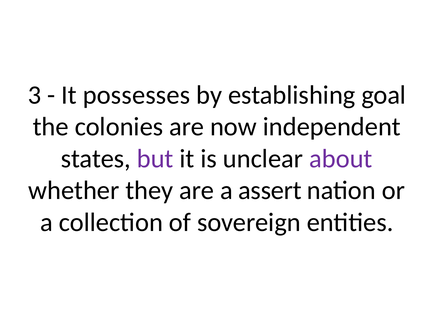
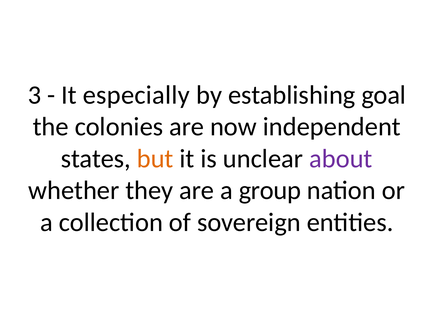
possesses: possesses -> especially
but colour: purple -> orange
assert: assert -> group
